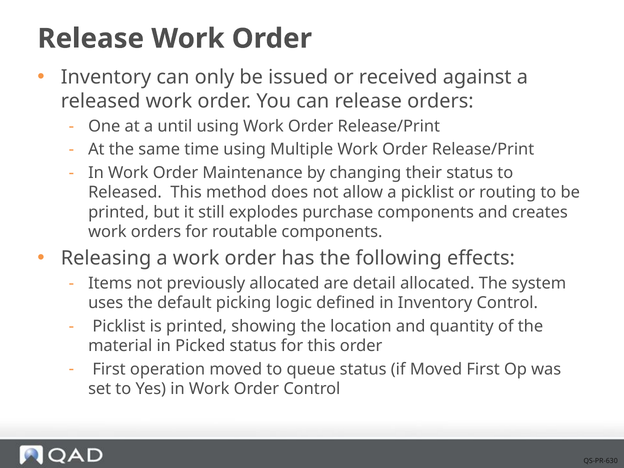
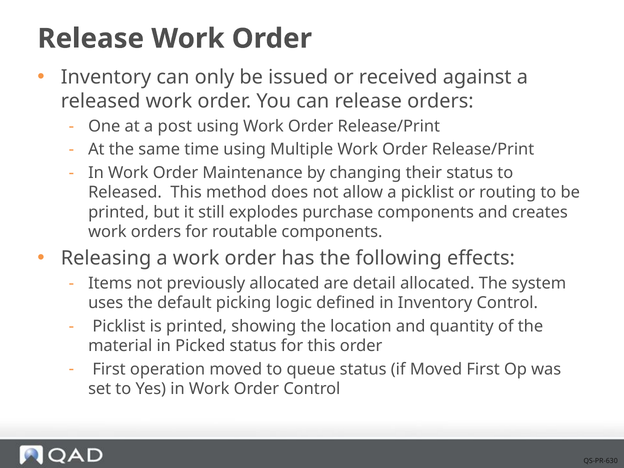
until: until -> post
